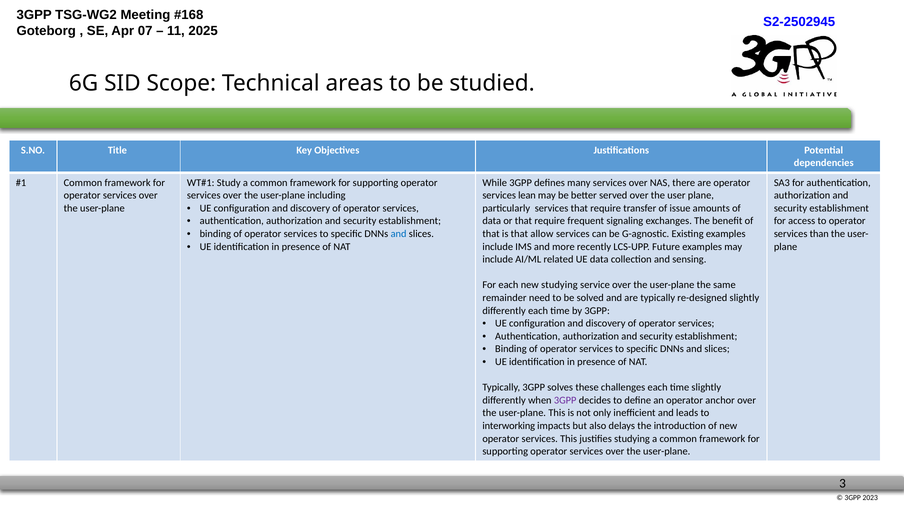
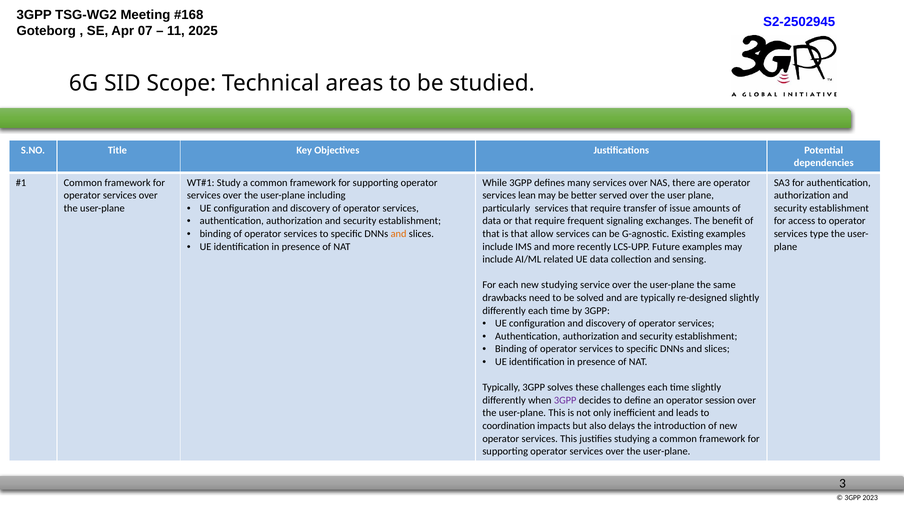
and at (399, 234) colour: blue -> orange
than: than -> type
remainder: remainder -> drawbacks
anchor: anchor -> session
interworking: interworking -> coordination
